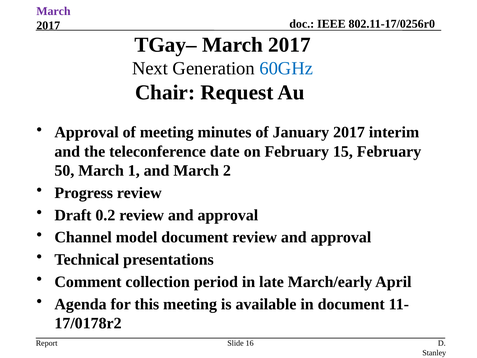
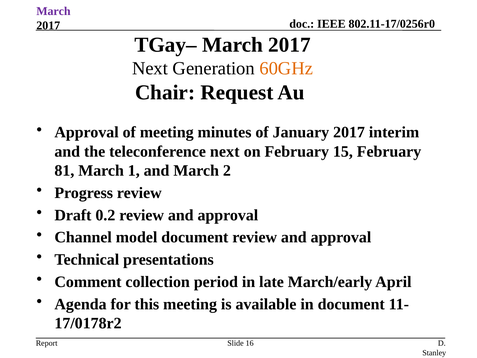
60GHz colour: blue -> orange
teleconference date: date -> next
50: 50 -> 81
